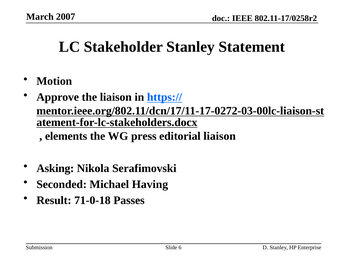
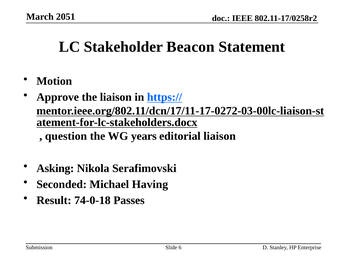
2007: 2007 -> 2051
Stakeholder Stanley: Stanley -> Beacon
elements: elements -> question
press: press -> years
71-0-18: 71-0-18 -> 74-0-18
